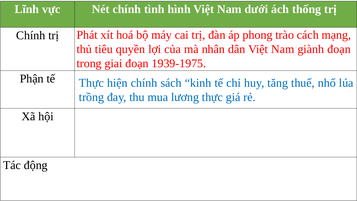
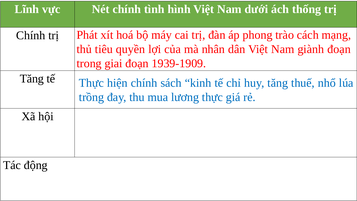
1939-1975: 1939-1975 -> 1939-1909
Phận at (32, 79): Phận -> Tăng
